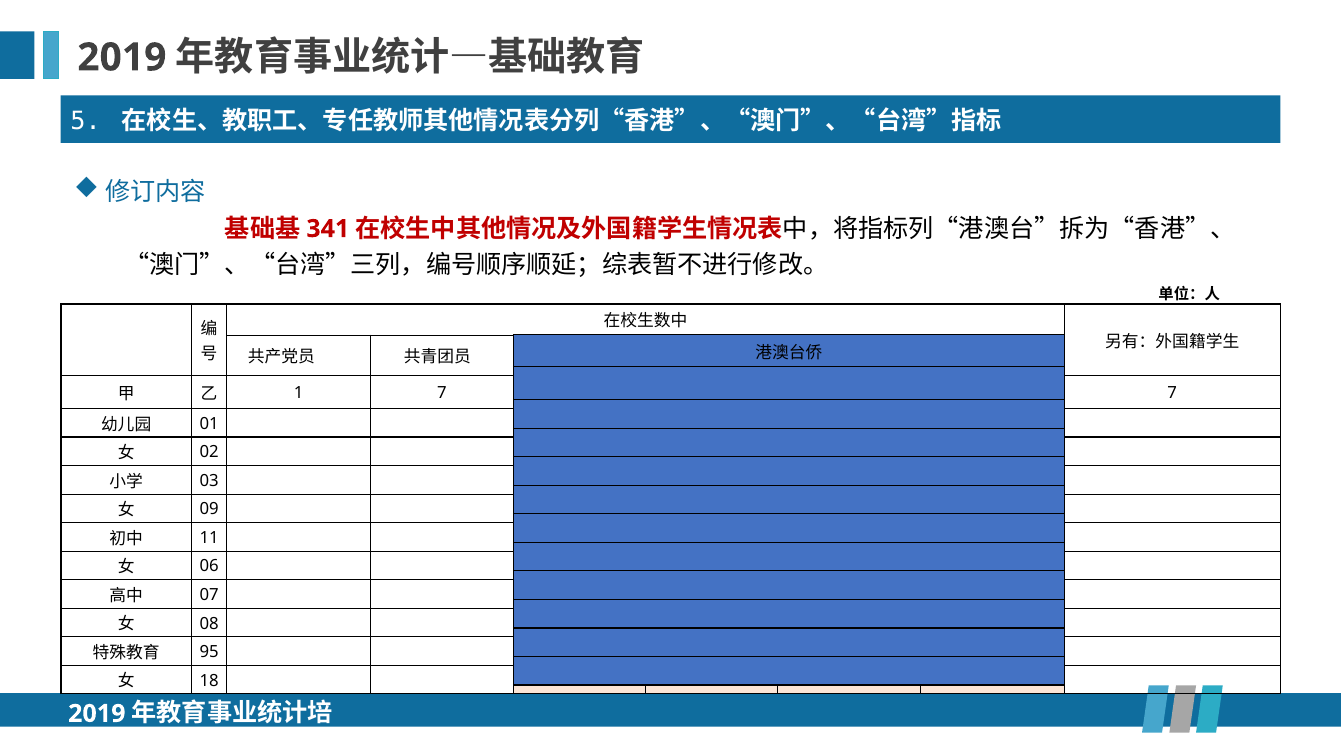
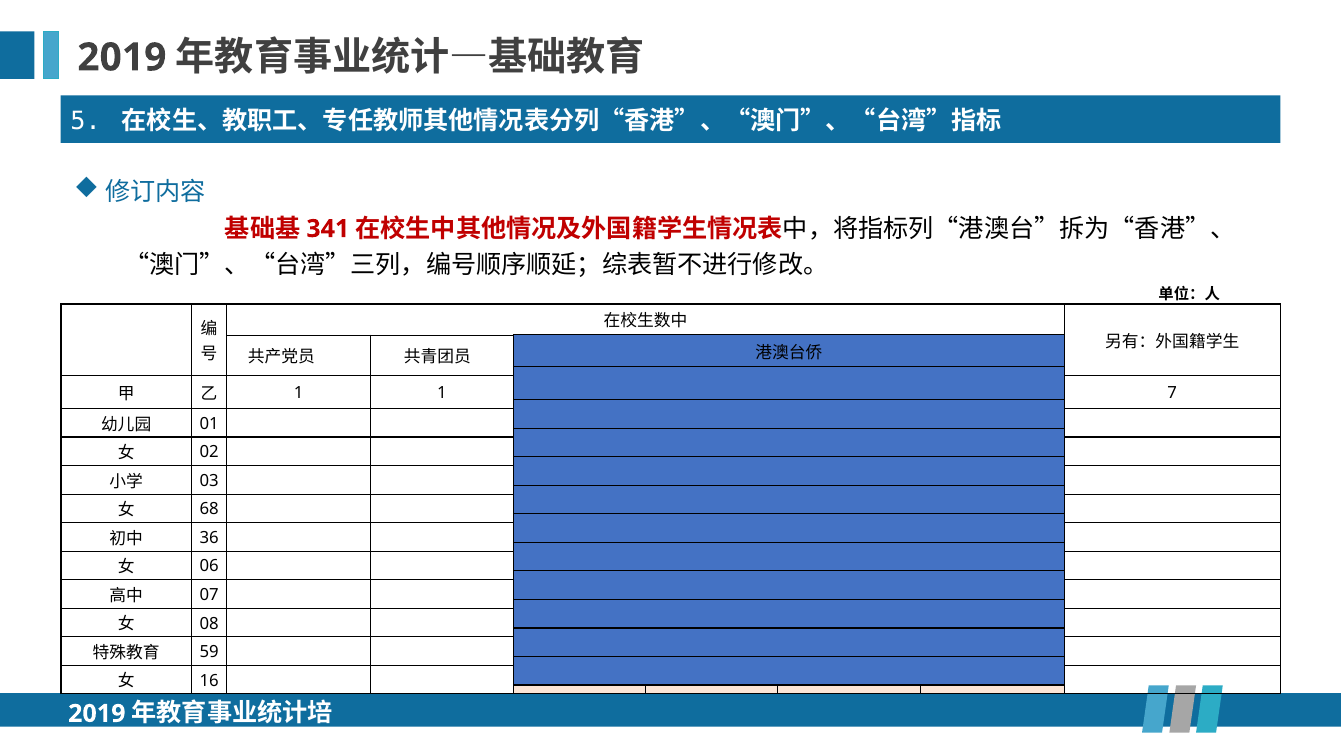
1 7: 7 -> 1
09: 09 -> 68
11: 11 -> 36
95: 95 -> 59
18: 18 -> 16
